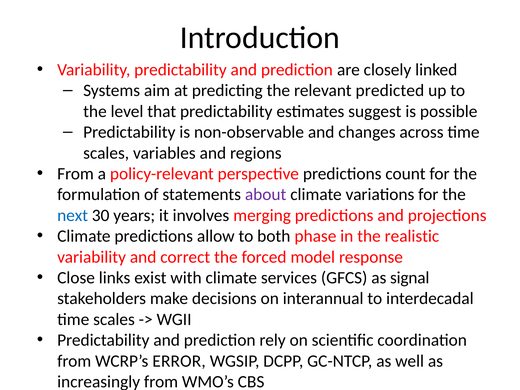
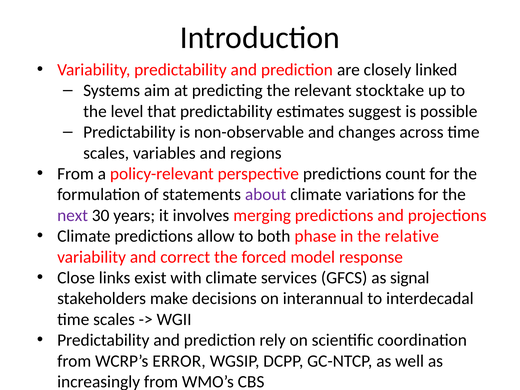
predicted: predicted -> stocktake
next colour: blue -> purple
realistic: realistic -> relative
